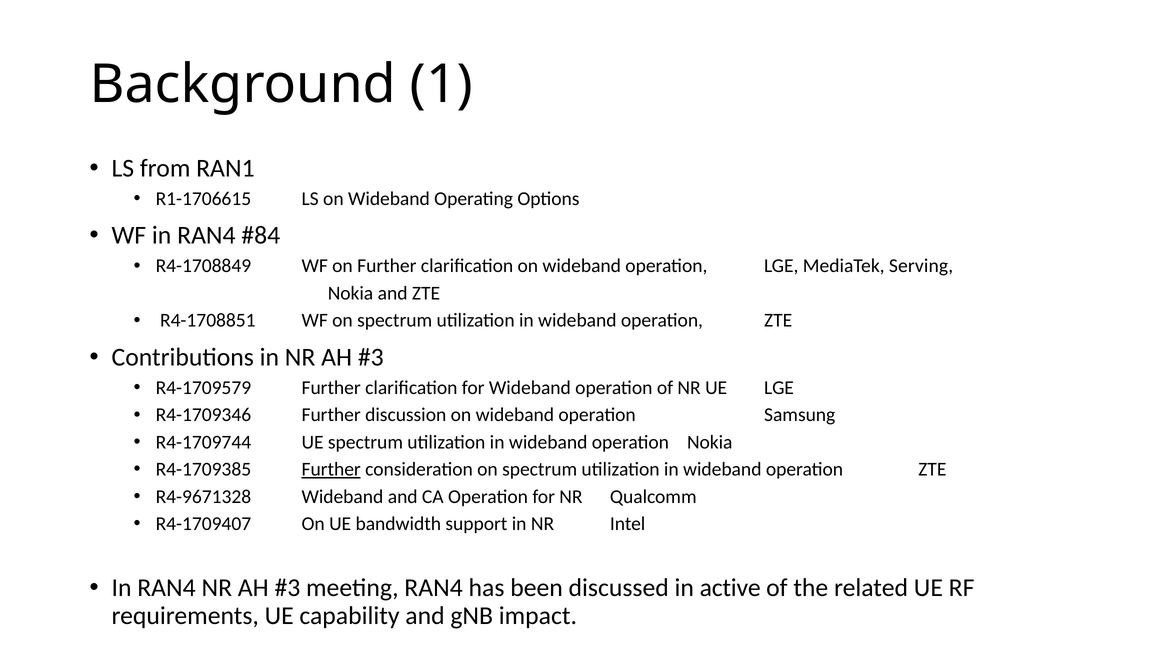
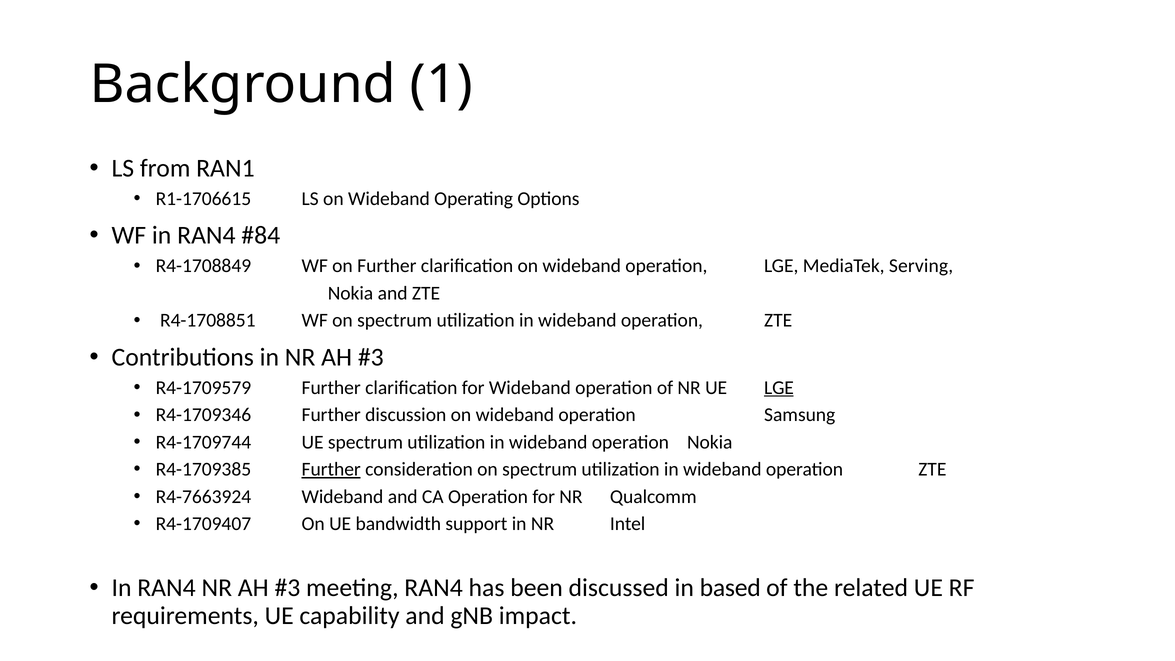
LGE at (779, 388) underline: none -> present
R4-9671328: R4-9671328 -> R4-7663924
active: active -> based
